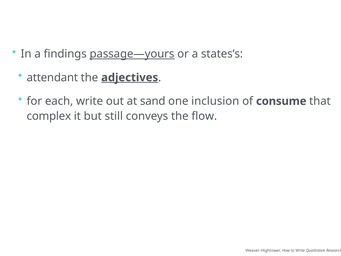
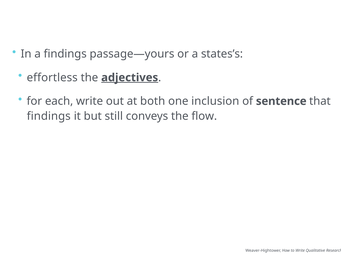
passage—yours underline: present -> none
attendant: attendant -> effortless
sand: sand -> both
consume: consume -> sentence
complex at (49, 116): complex -> findings
